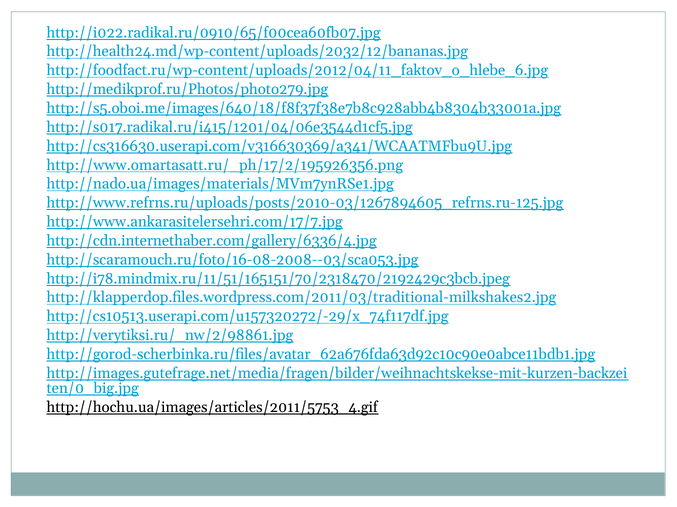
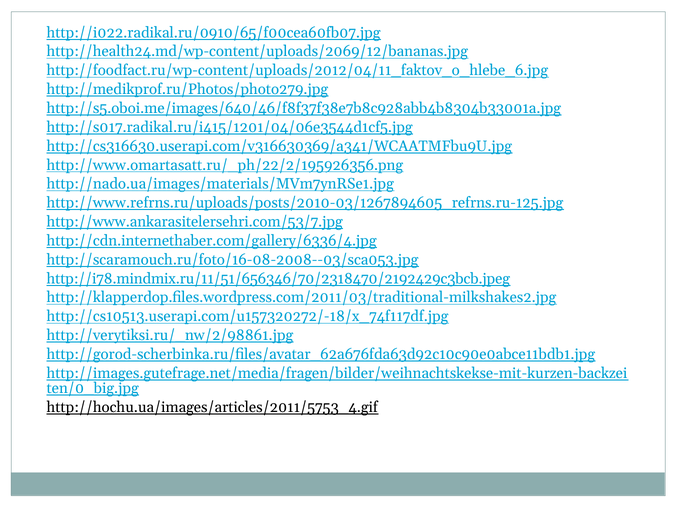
http://health24.md/wp-content/uploads/2032/12/bananas.jpg: http://health24.md/wp-content/uploads/2032/12/bananas.jpg -> http://health24.md/wp-content/uploads/2069/12/bananas.jpg
http://s5.oboi.me/images/640/18/f8f37f38e7b8c928abb4b8304b33001a.jpg: http://s5.oboi.me/images/640/18/f8f37f38e7b8c928abb4b8304b33001a.jpg -> http://s5.oboi.me/images/640/46/f8f37f38e7b8c928abb4b8304b33001a.jpg
http://www.omartasatt.ru/_ph/17/2/195926356.png: http://www.omartasatt.ru/_ph/17/2/195926356.png -> http://www.omartasatt.ru/_ph/22/2/195926356.png
http://www.ankarasitelersehri.com/17/7.jpg: http://www.ankarasitelersehri.com/17/7.jpg -> http://www.ankarasitelersehri.com/53/7.jpg
http://i78.mindmix.ru/11/51/165151/70/2318470/2192429c3bcb.jpeg: http://i78.mindmix.ru/11/51/165151/70/2318470/2192429c3bcb.jpeg -> http://i78.mindmix.ru/11/51/656346/70/2318470/2192429c3bcb.jpeg
http://cs10513.userapi.com/u157320272/-29/x_74f117df.jpg: http://cs10513.userapi.com/u157320272/-29/x_74f117df.jpg -> http://cs10513.userapi.com/u157320272/-18/x_74f117df.jpg
